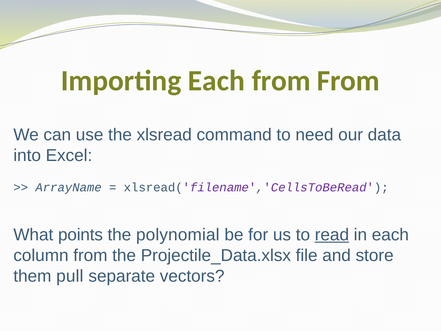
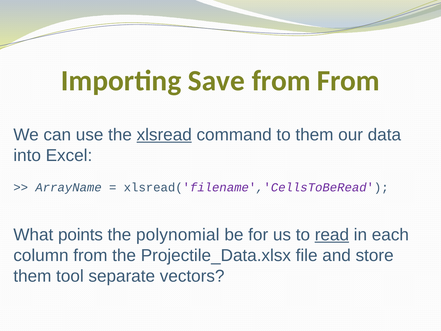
Importing Each: Each -> Save
xlsread underline: none -> present
to need: need -> them
pull: pull -> tool
